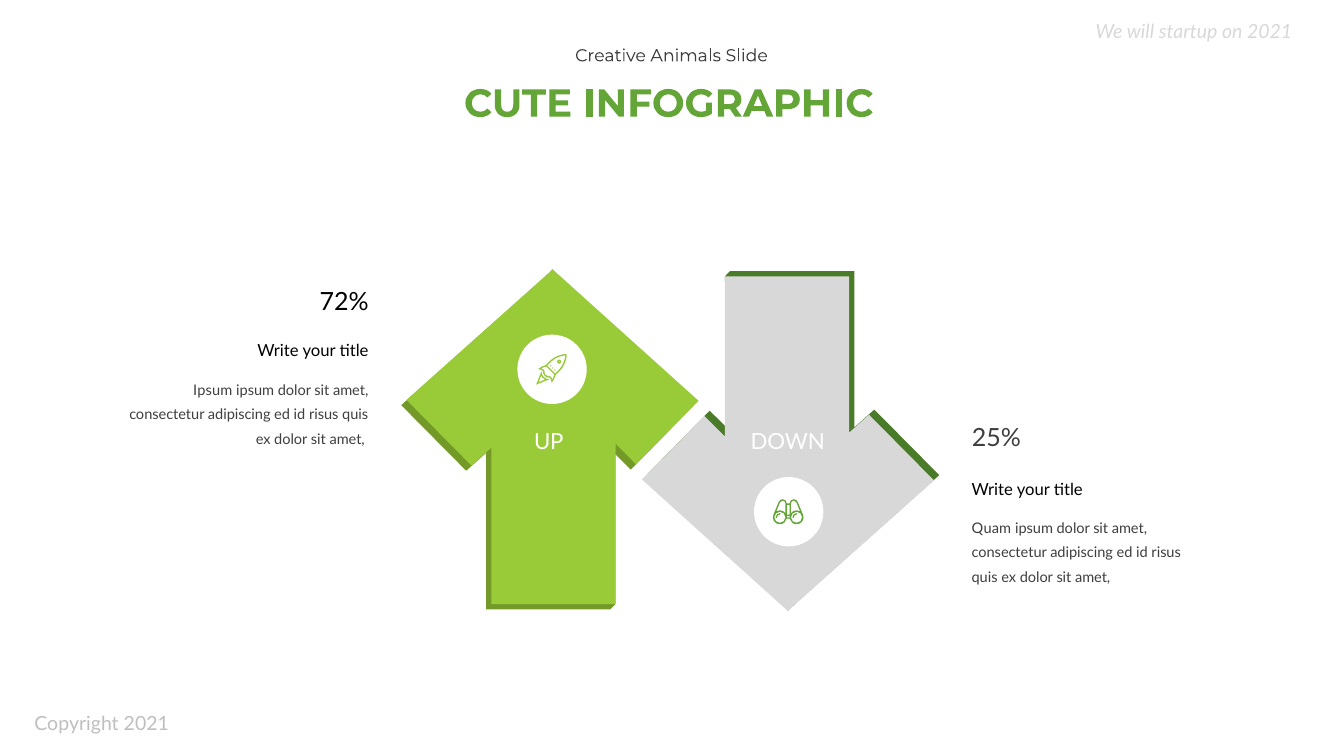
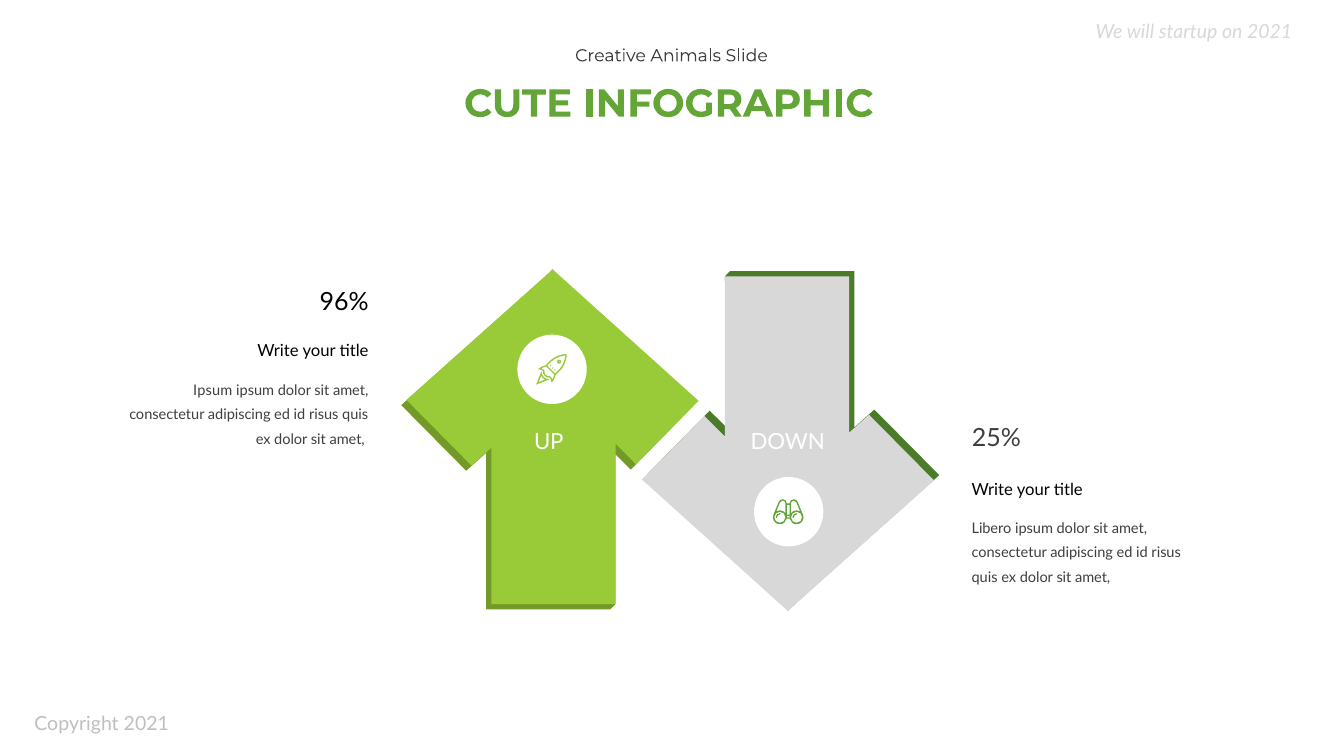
72%: 72% -> 96%
Quam: Quam -> Libero
